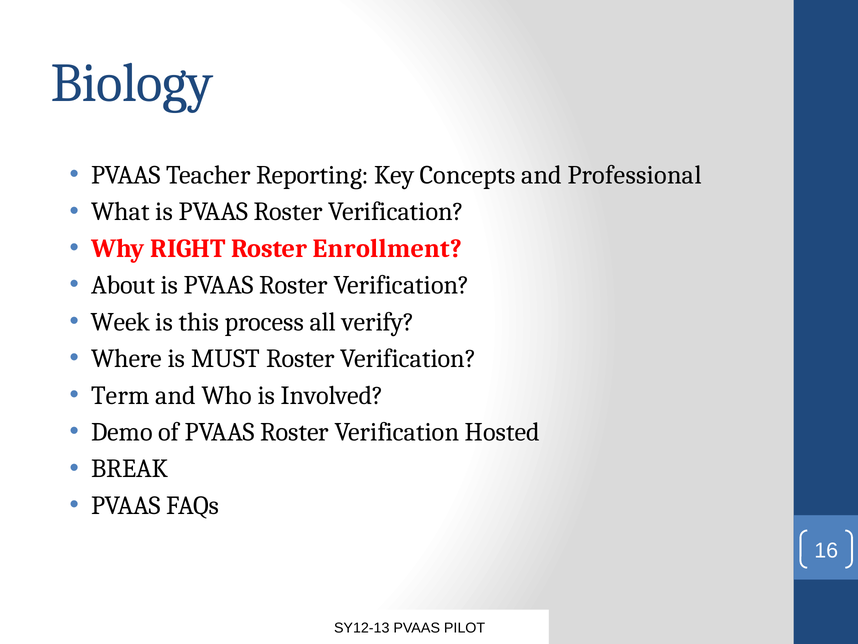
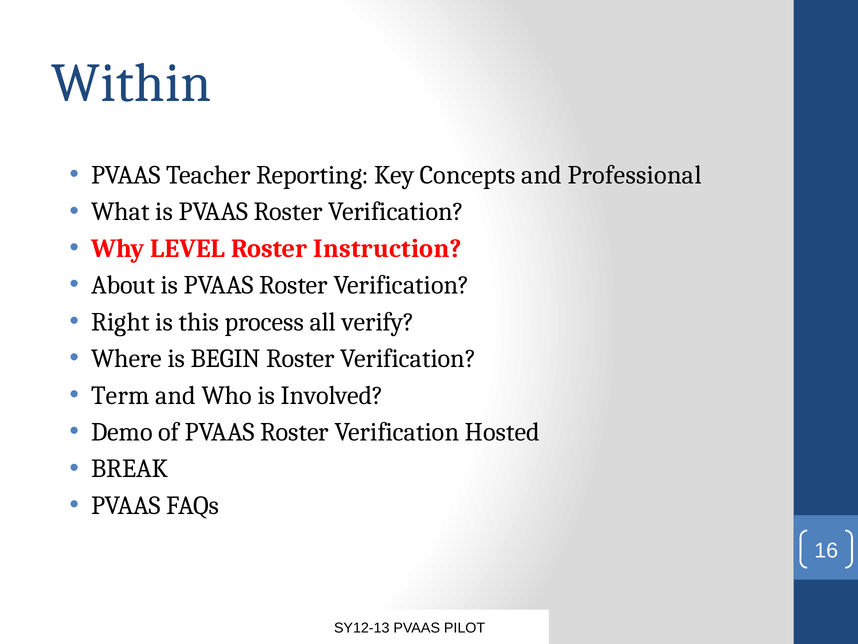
Biology: Biology -> Within
RIGHT: RIGHT -> LEVEL
Enrollment: Enrollment -> Instruction
Week: Week -> Right
MUST: MUST -> BEGIN
